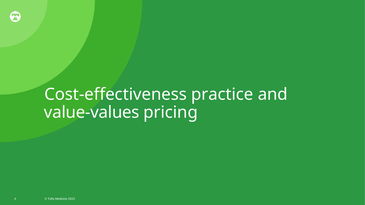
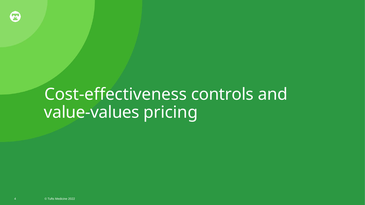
practice: practice -> controls
